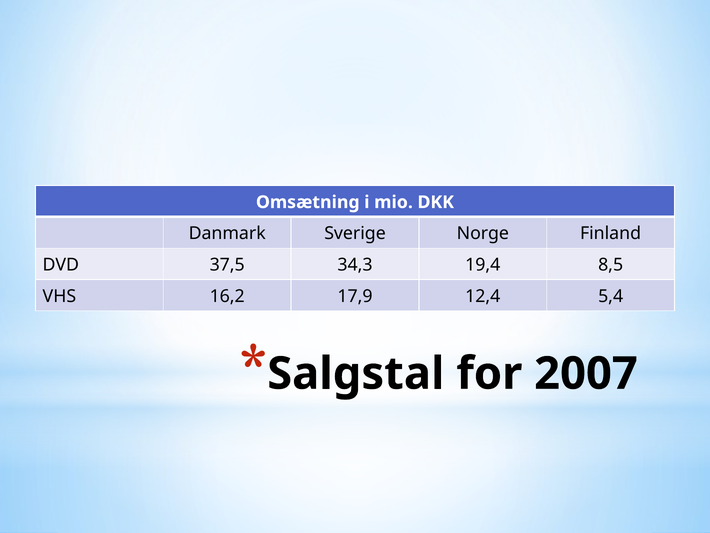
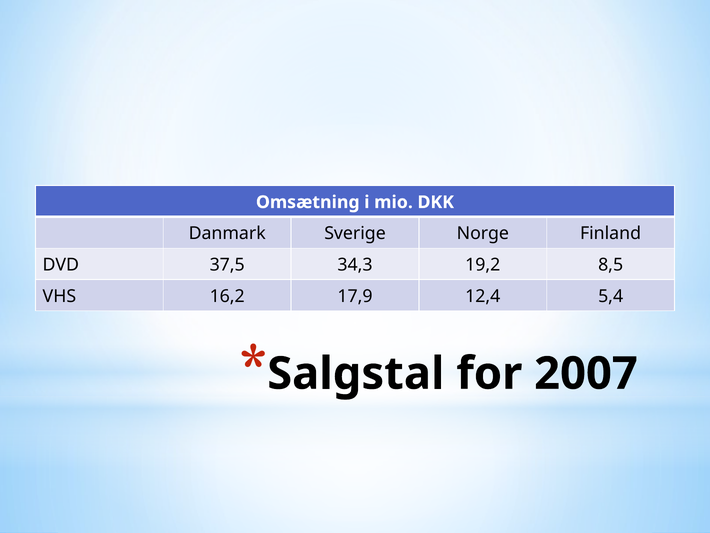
19,4: 19,4 -> 19,2
